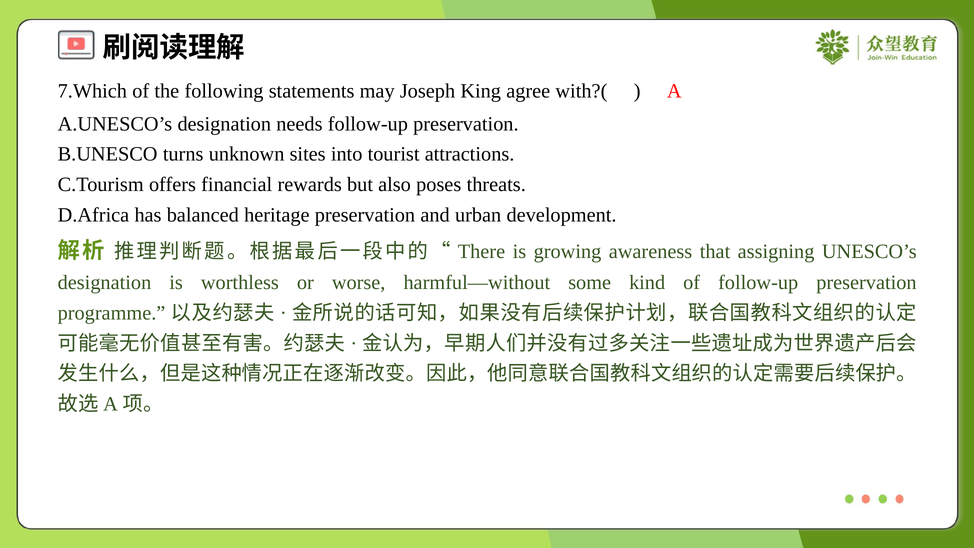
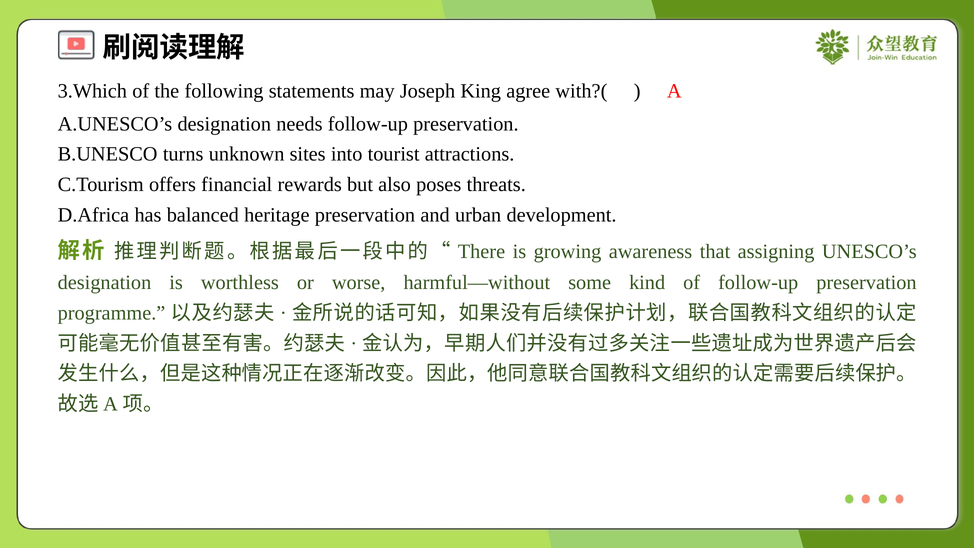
7.Which: 7.Which -> 3.Which
